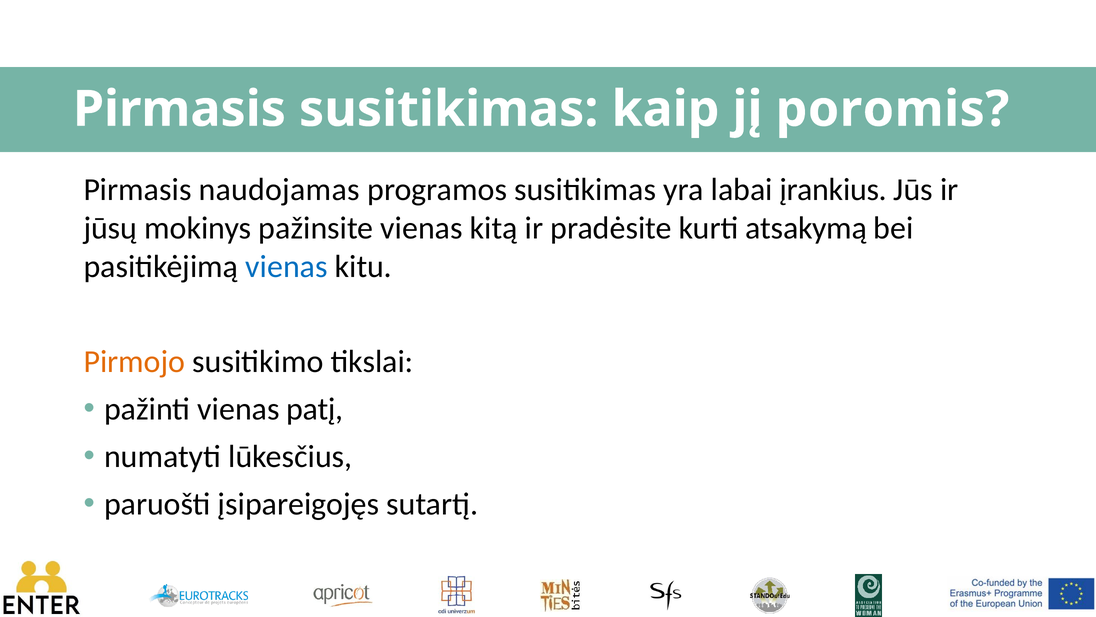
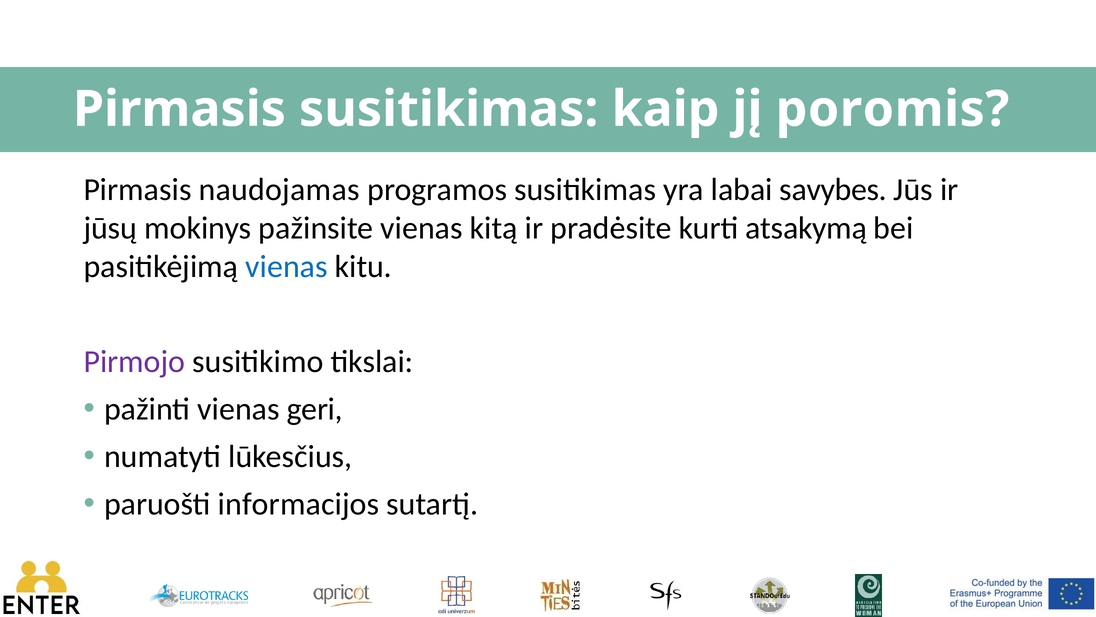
įrankius: įrankius -> savybes
Pirmojo colour: orange -> purple
patį: patį -> geri
įsipareigojęs: įsipareigojęs -> informacijos
